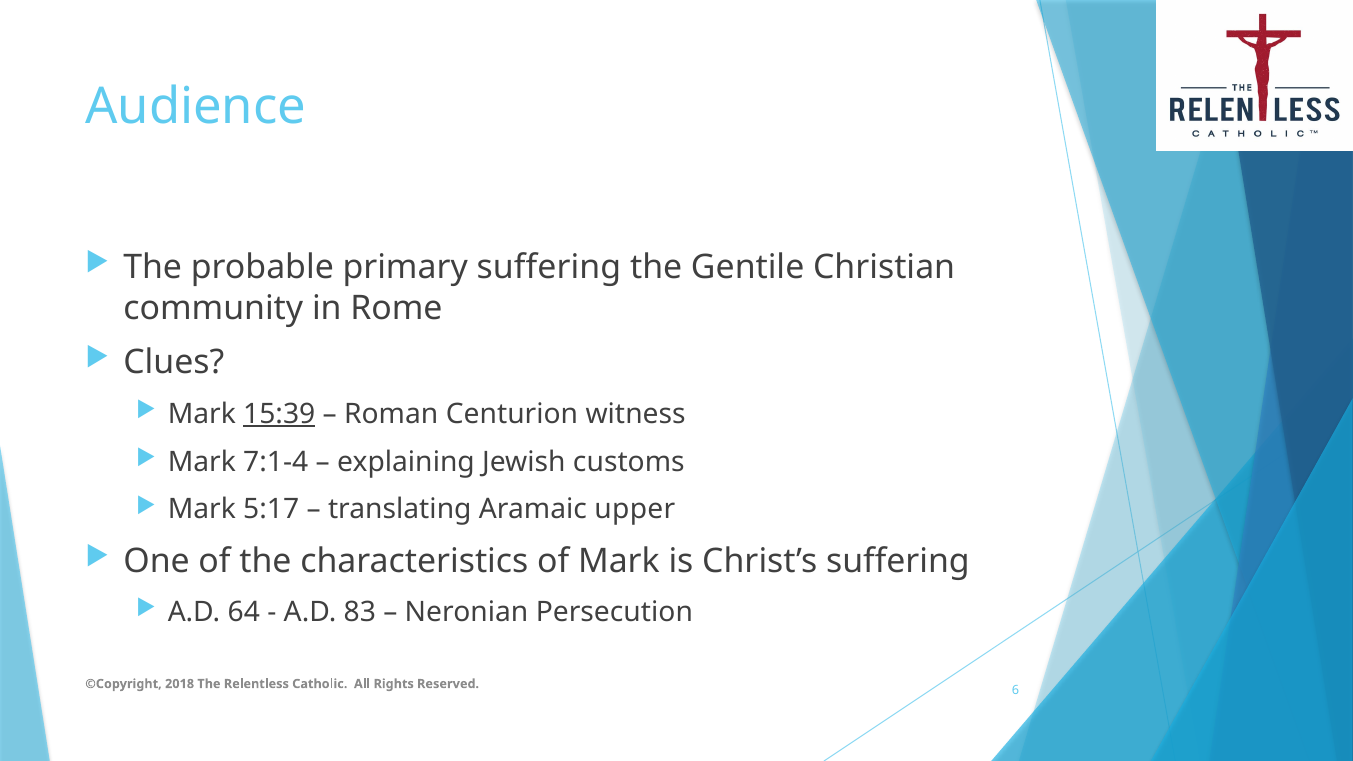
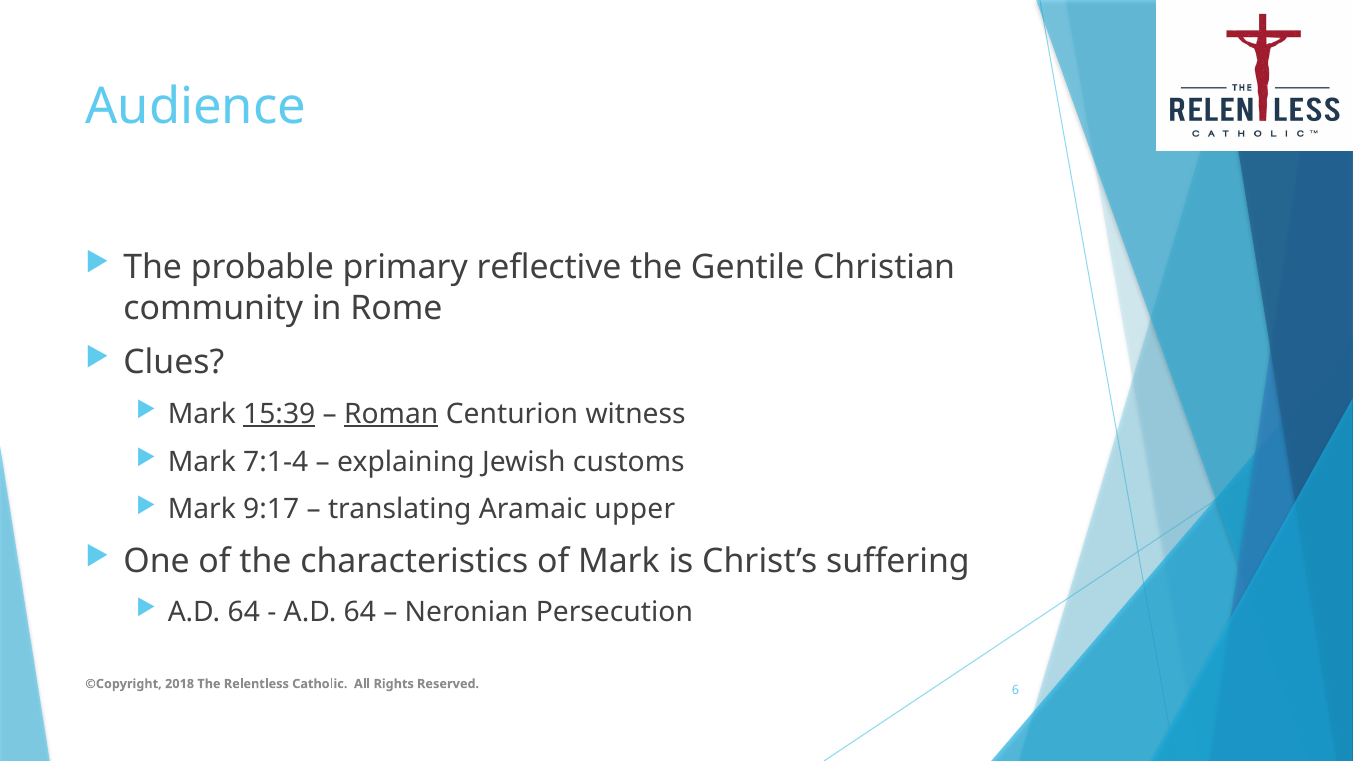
primary suffering: suffering -> reflective
Roman underline: none -> present
5:17: 5:17 -> 9:17
83 at (360, 612): 83 -> 64
